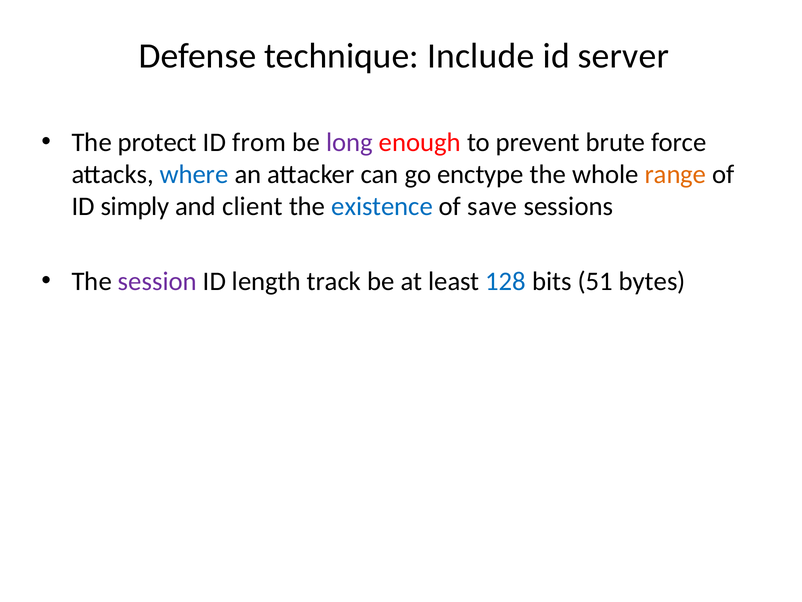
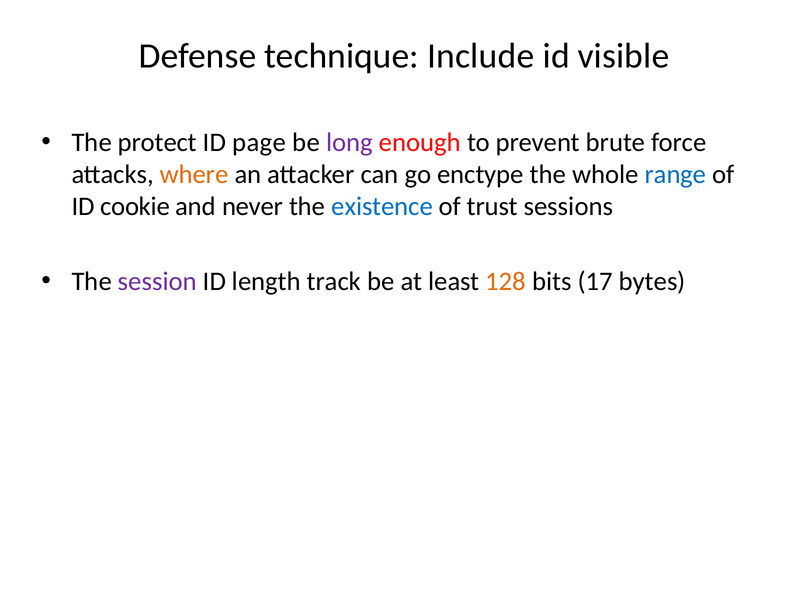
server: server -> visible
from: from -> page
where colour: blue -> orange
range colour: orange -> blue
simply: simply -> cookie
client: client -> never
save: save -> trust
128 colour: blue -> orange
51: 51 -> 17
